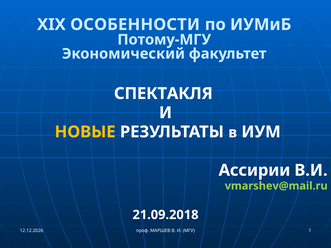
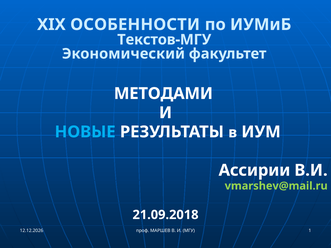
Потому-МГУ: Потому-МГУ -> Текстов-МГУ
СПЕКТАКЛЯ: СПЕКТАКЛЯ -> МЕТОДАМИ
НОВЫЕ colour: yellow -> light blue
